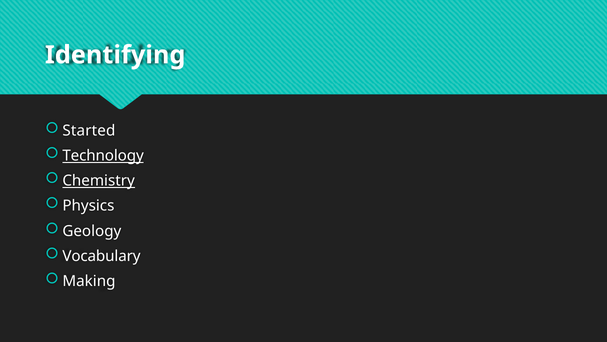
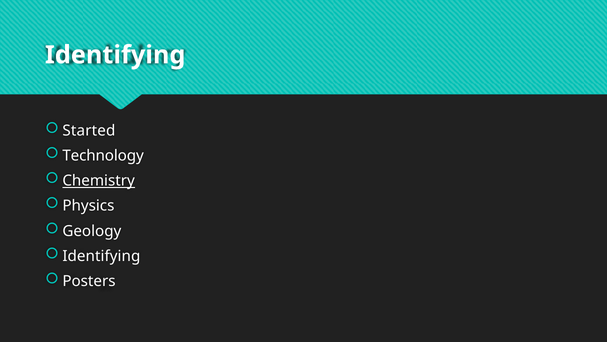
Technology underline: present -> none
Vocabulary at (101, 256): Vocabulary -> Identifying
Making: Making -> Posters
